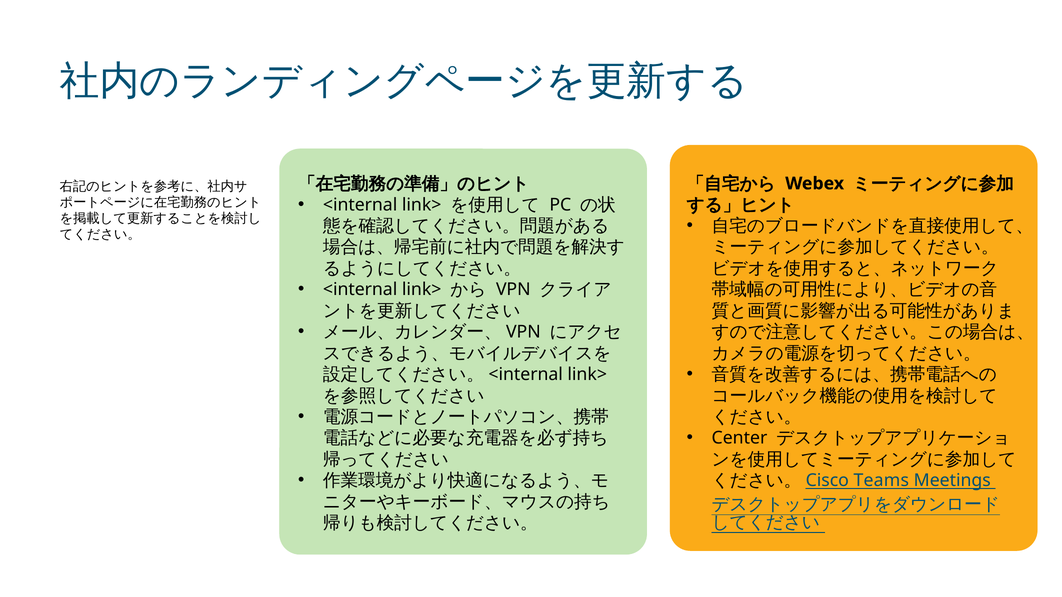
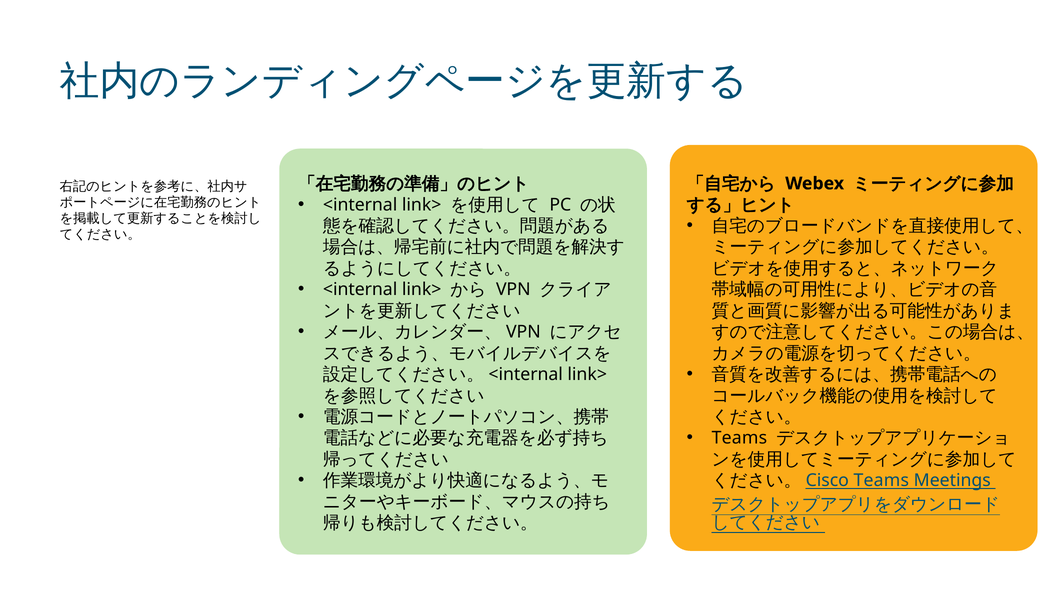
Center at (739, 438): Center -> Teams
